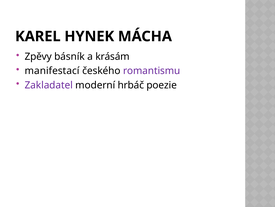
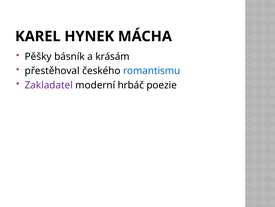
Zpěvy: Zpěvy -> Pěšky
manifestací: manifestací -> přestěhoval
romantismu colour: purple -> blue
